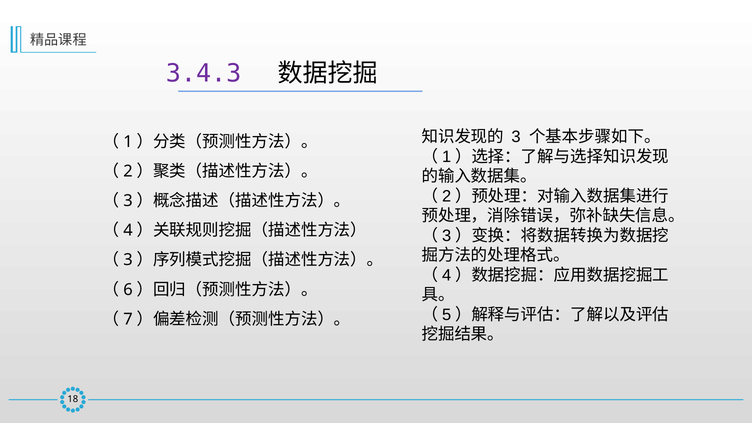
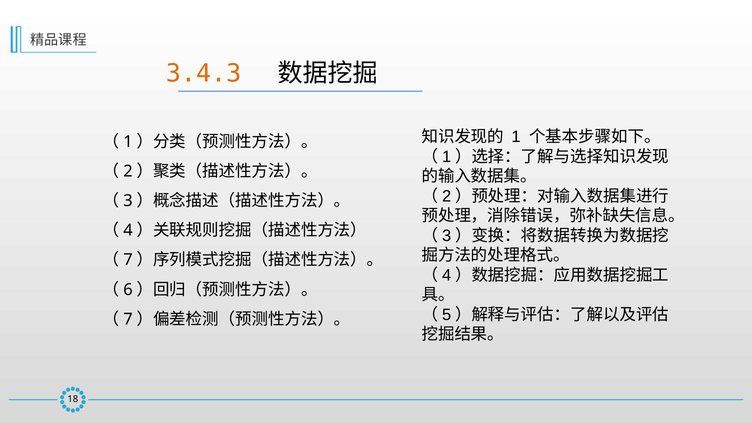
3.4.3 colour: purple -> orange
3 at (516, 137): 3 -> 1
3 at (128, 260): 3 -> 7
